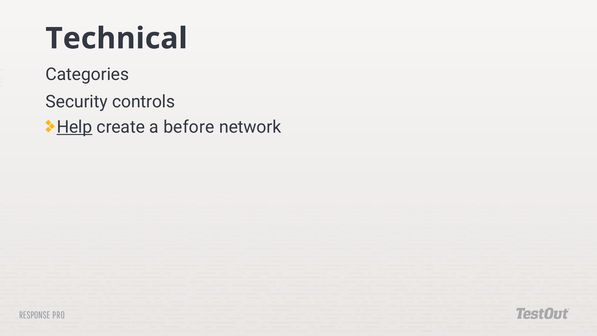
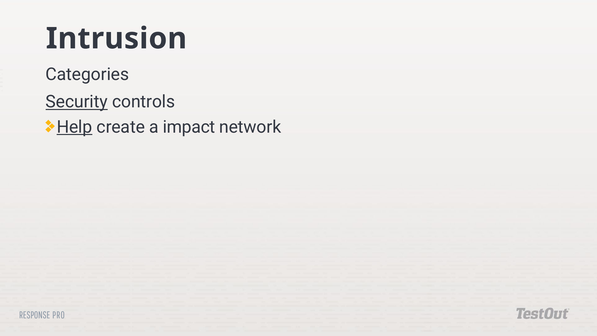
Technical: Technical -> Intrusion
Security underline: none -> present
before: before -> impact
